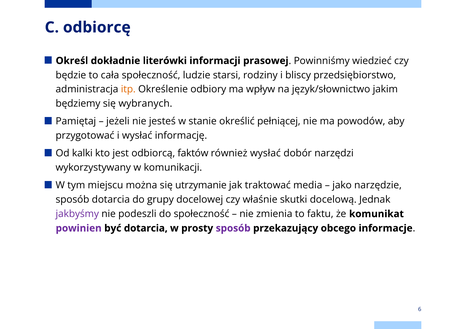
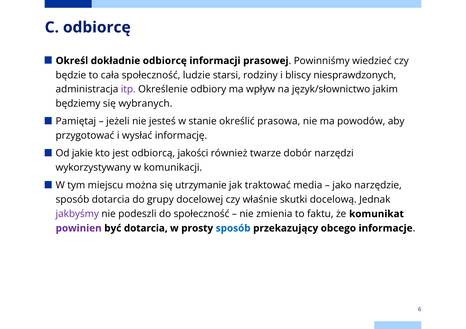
dokładnie literówki: literówki -> odbiorcę
przedsiębiorstwo: przedsiębiorstwo -> niesprawdzonych
itp colour: orange -> purple
pełniącej: pełniącej -> prasowa
kalki: kalki -> jakie
faktów: faktów -> jakości
również wysłać: wysłać -> twarze
sposób at (233, 229) colour: purple -> blue
